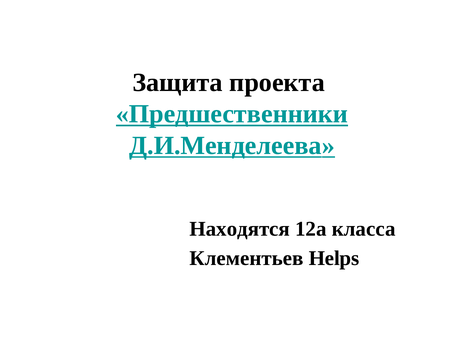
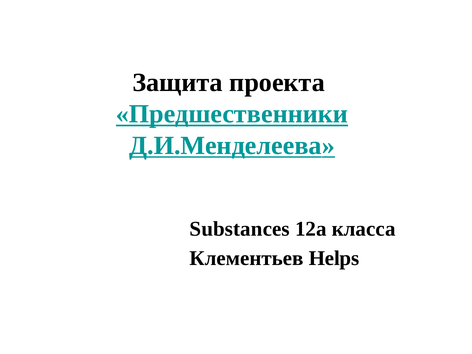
Находятся: Находятся -> Substances
